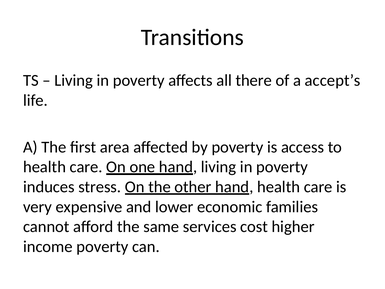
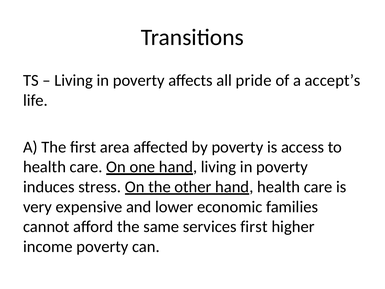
there: there -> pride
services cost: cost -> first
